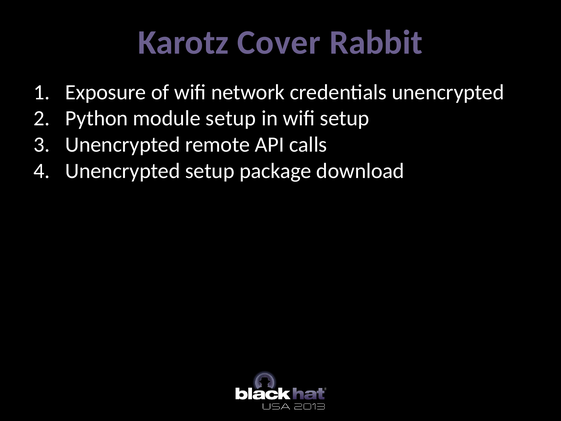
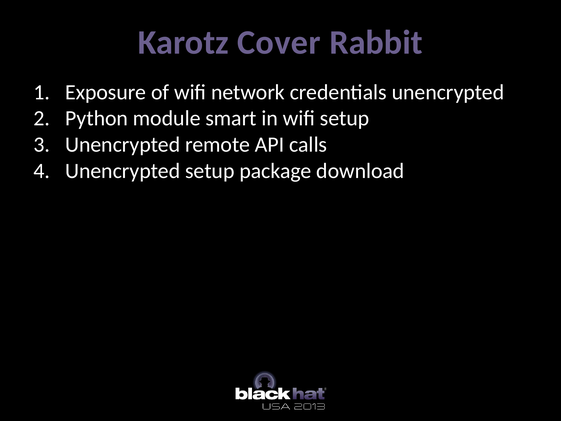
module setup: setup -> smart
